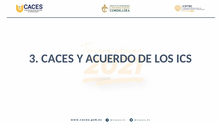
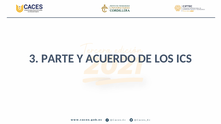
CACES: CACES -> PARTE
